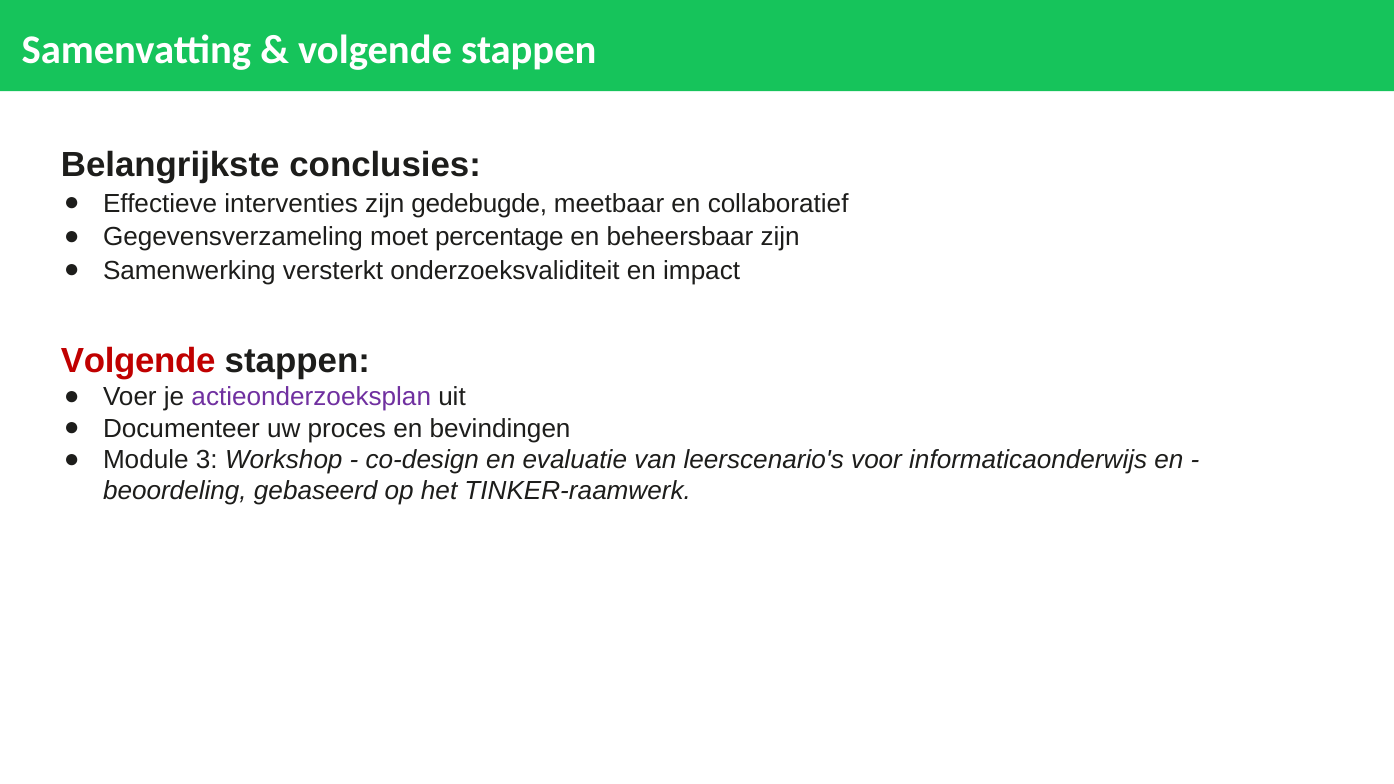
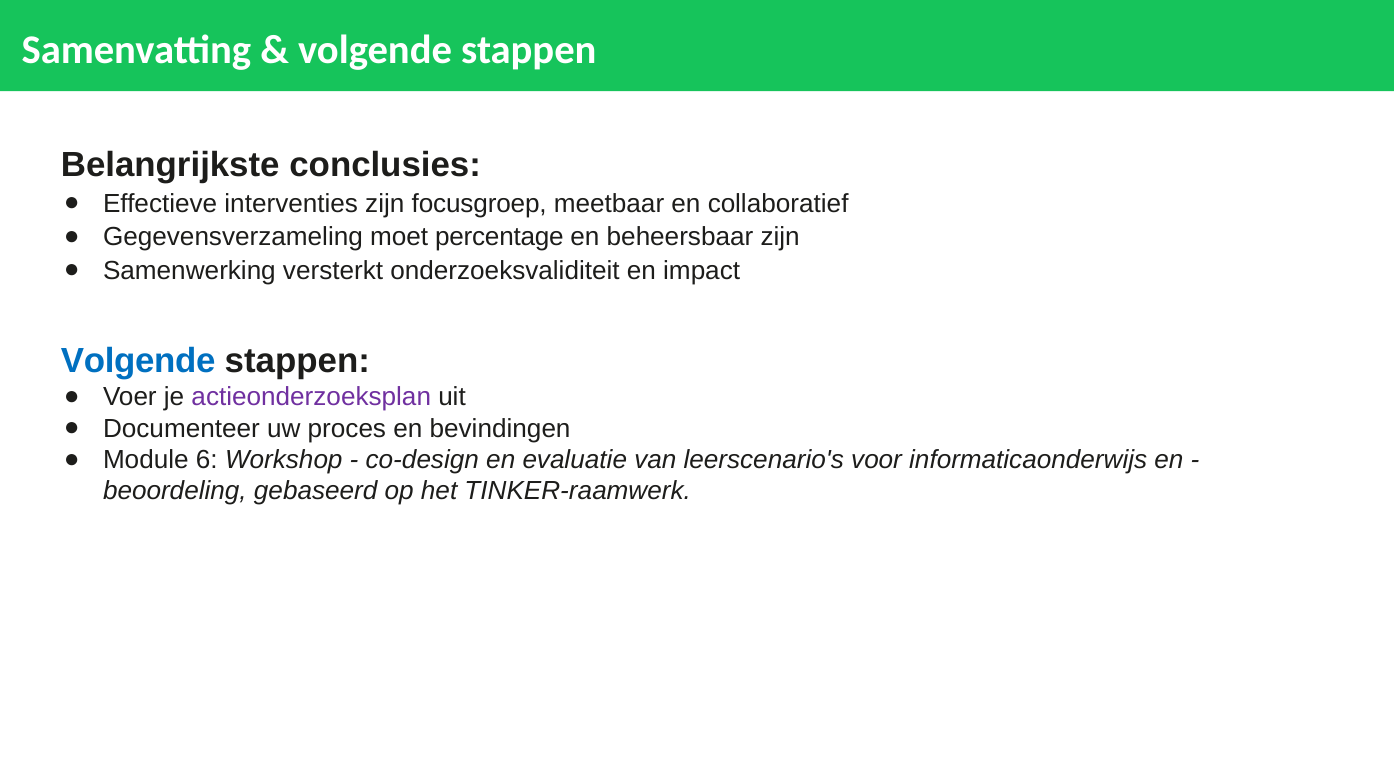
gedebugde: gedebugde -> focusgroep
Volgende at (138, 361) colour: red -> blue
3: 3 -> 6
